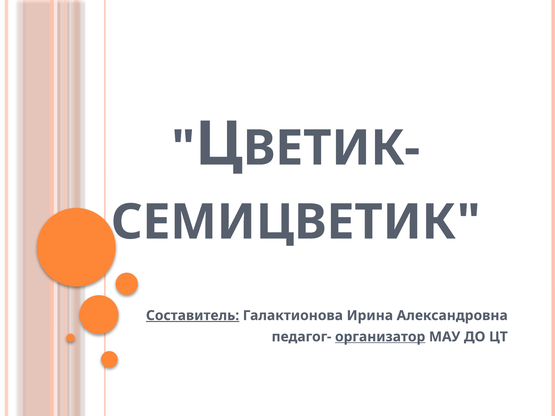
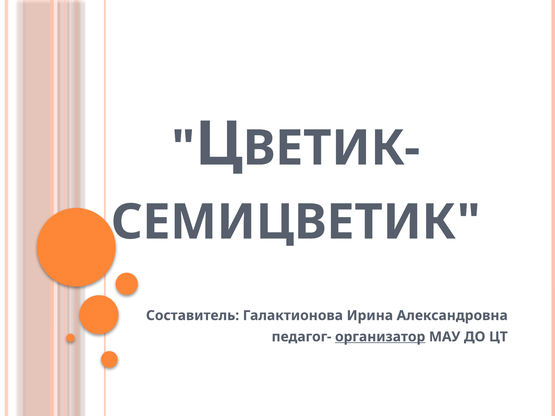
Составитель underline: present -> none
